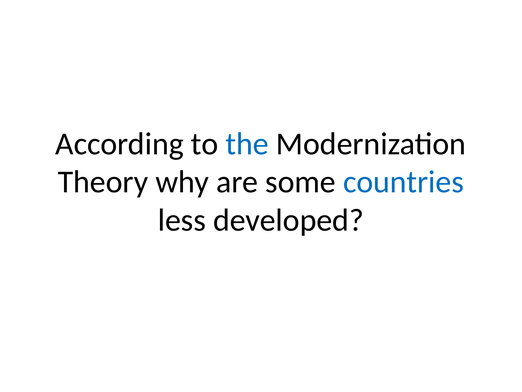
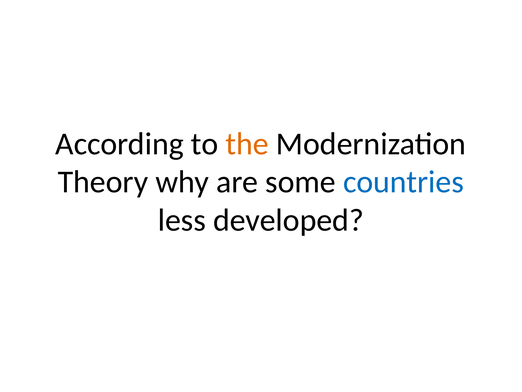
the colour: blue -> orange
